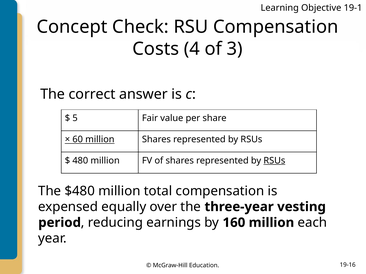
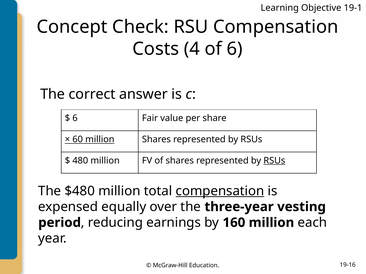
of 3: 3 -> 6
5 at (75, 118): 5 -> 6
compensation at (220, 191) underline: none -> present
